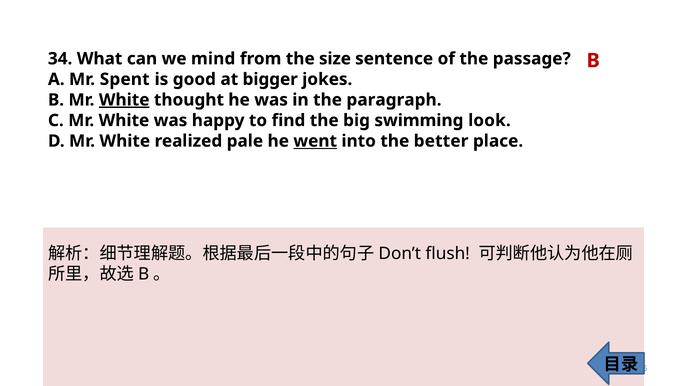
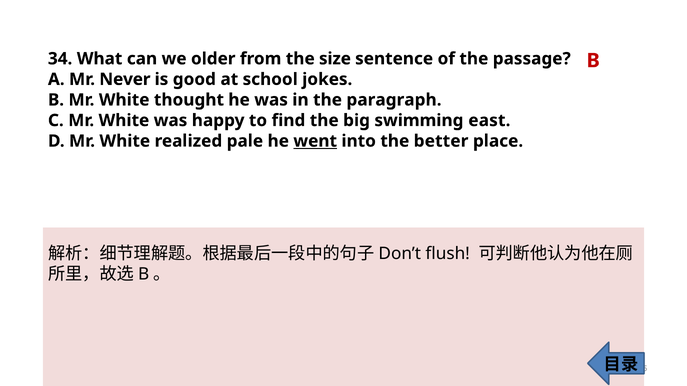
mind: mind -> older
Spent: Spent -> Never
bigger: bigger -> school
White at (124, 100) underline: present -> none
look: look -> east
